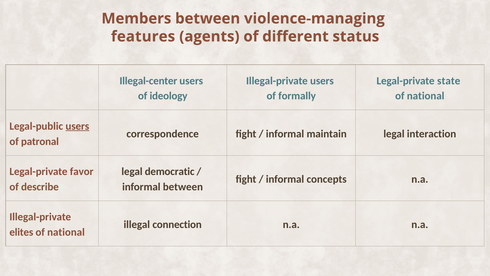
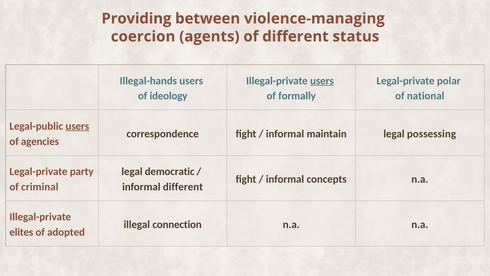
Members: Members -> Providing
features: features -> coercion
Illegal-center: Illegal-center -> Illegal-hands
users at (322, 81) underline: none -> present
state: state -> polar
interaction: interaction -> possessing
patronal: patronal -> agencies
favor: favor -> party
describe: describe -> criminal
informal between: between -> different
national at (66, 232): national -> adopted
